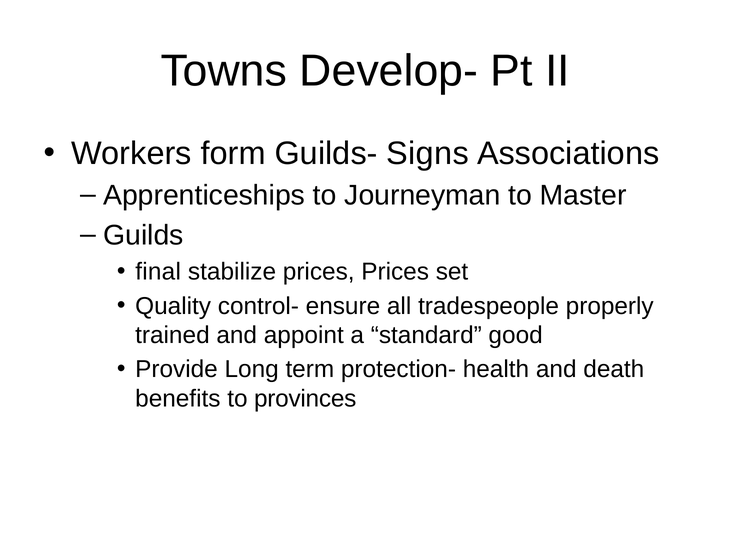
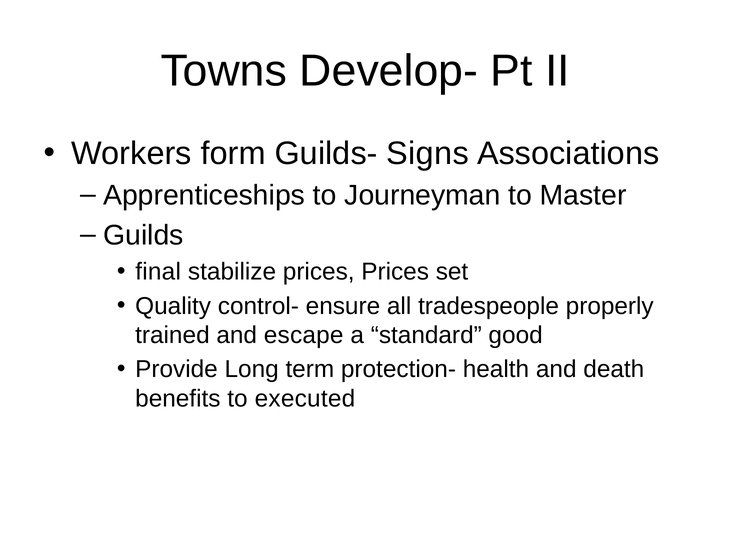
appoint: appoint -> escape
provinces: provinces -> executed
